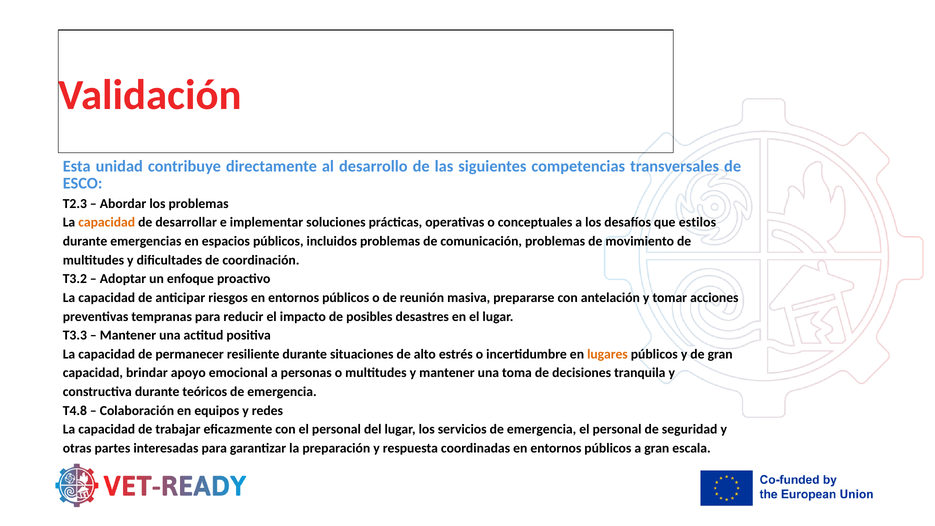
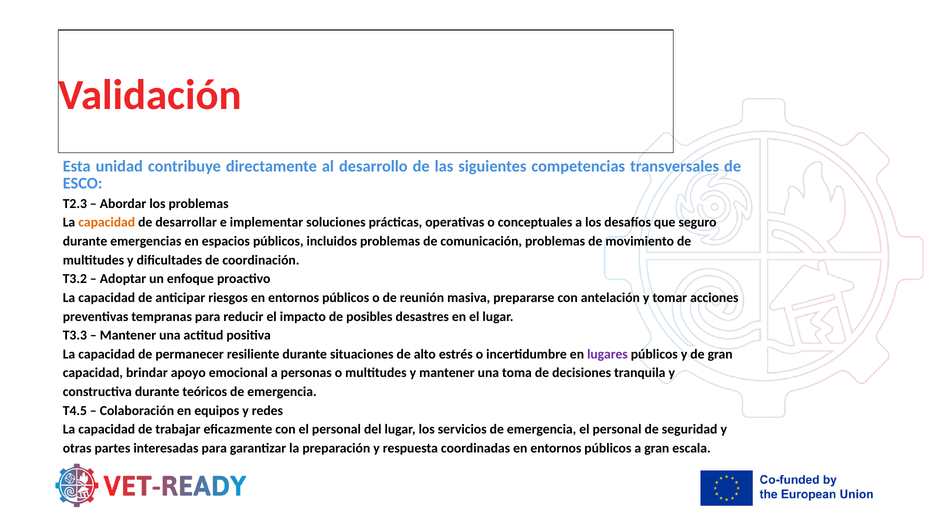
estilos: estilos -> seguro
lugares colour: orange -> purple
T4.8: T4.8 -> T4.5
